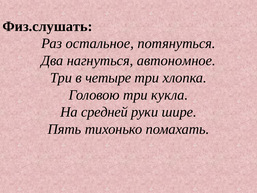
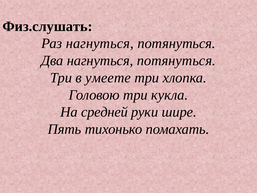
Раз остальное: остальное -> нагнуться
Два нагнуться автономное: автономное -> потянуться
четыре: четыре -> умеете
